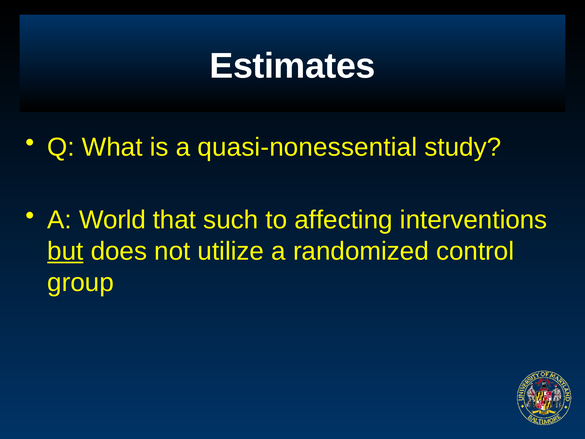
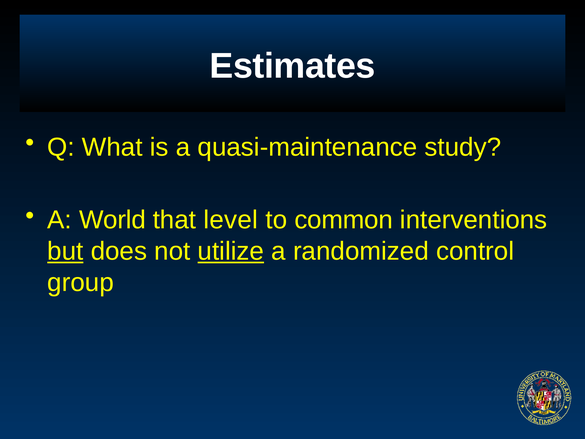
quasi-nonessential: quasi-nonessential -> quasi-maintenance
such: such -> level
affecting: affecting -> common
utilize underline: none -> present
